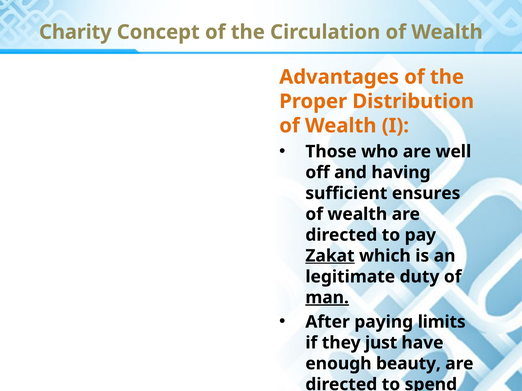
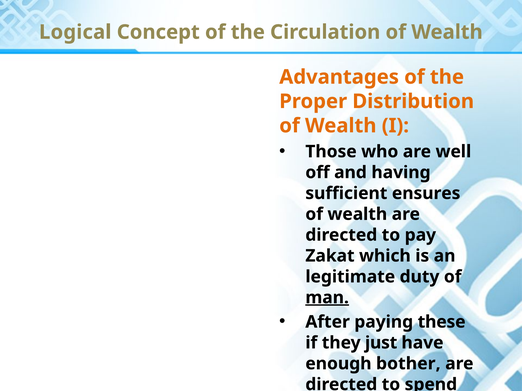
Charity: Charity -> Logical
Zakat underline: present -> none
limits: limits -> these
beauty: beauty -> bother
